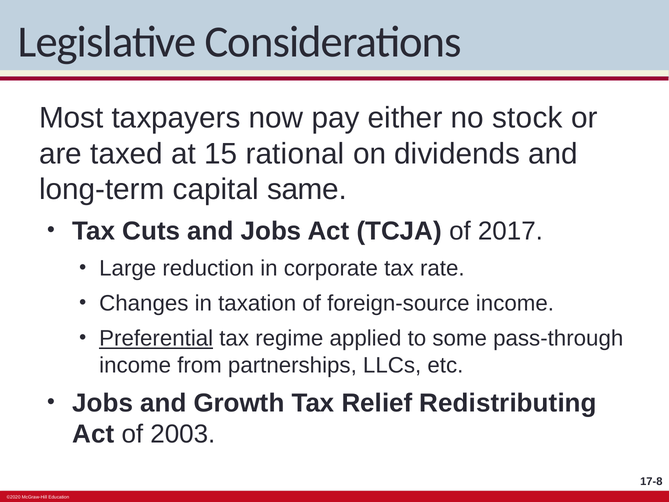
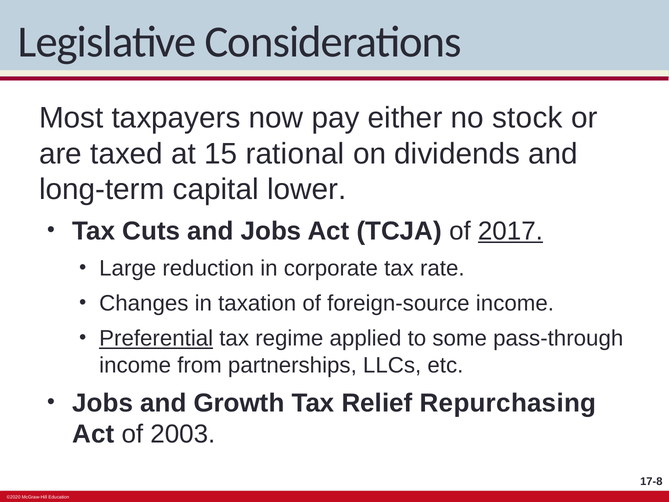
same: same -> lower
2017 underline: none -> present
Redistributing: Redistributing -> Repurchasing
